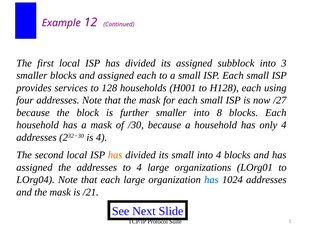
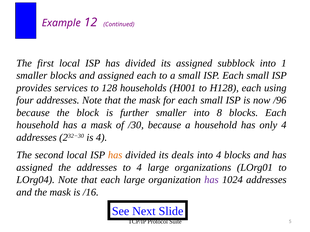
3: 3 -> 1
/27: /27 -> /96
its small: small -> deals
has at (211, 180) colour: blue -> purple
/21: /21 -> /16
